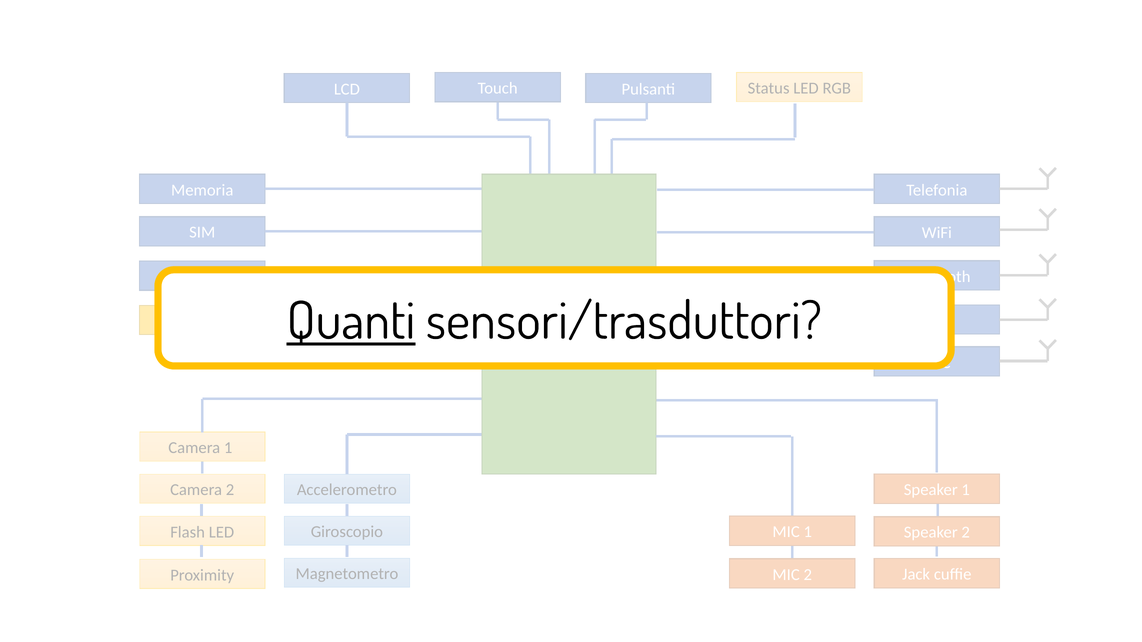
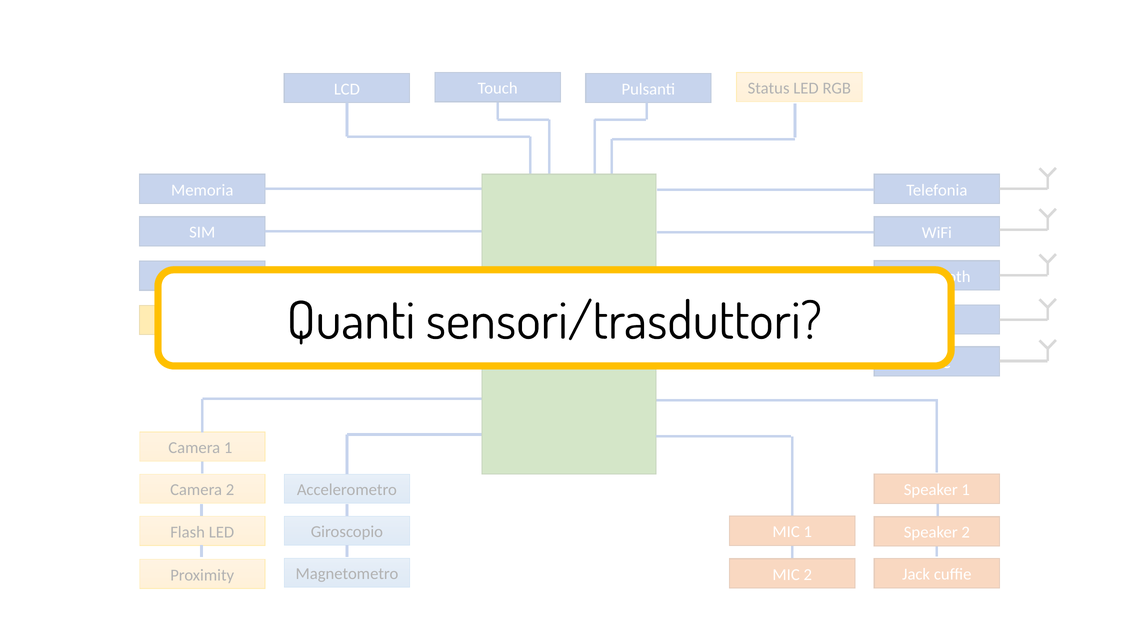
Quanti underline: present -> none
